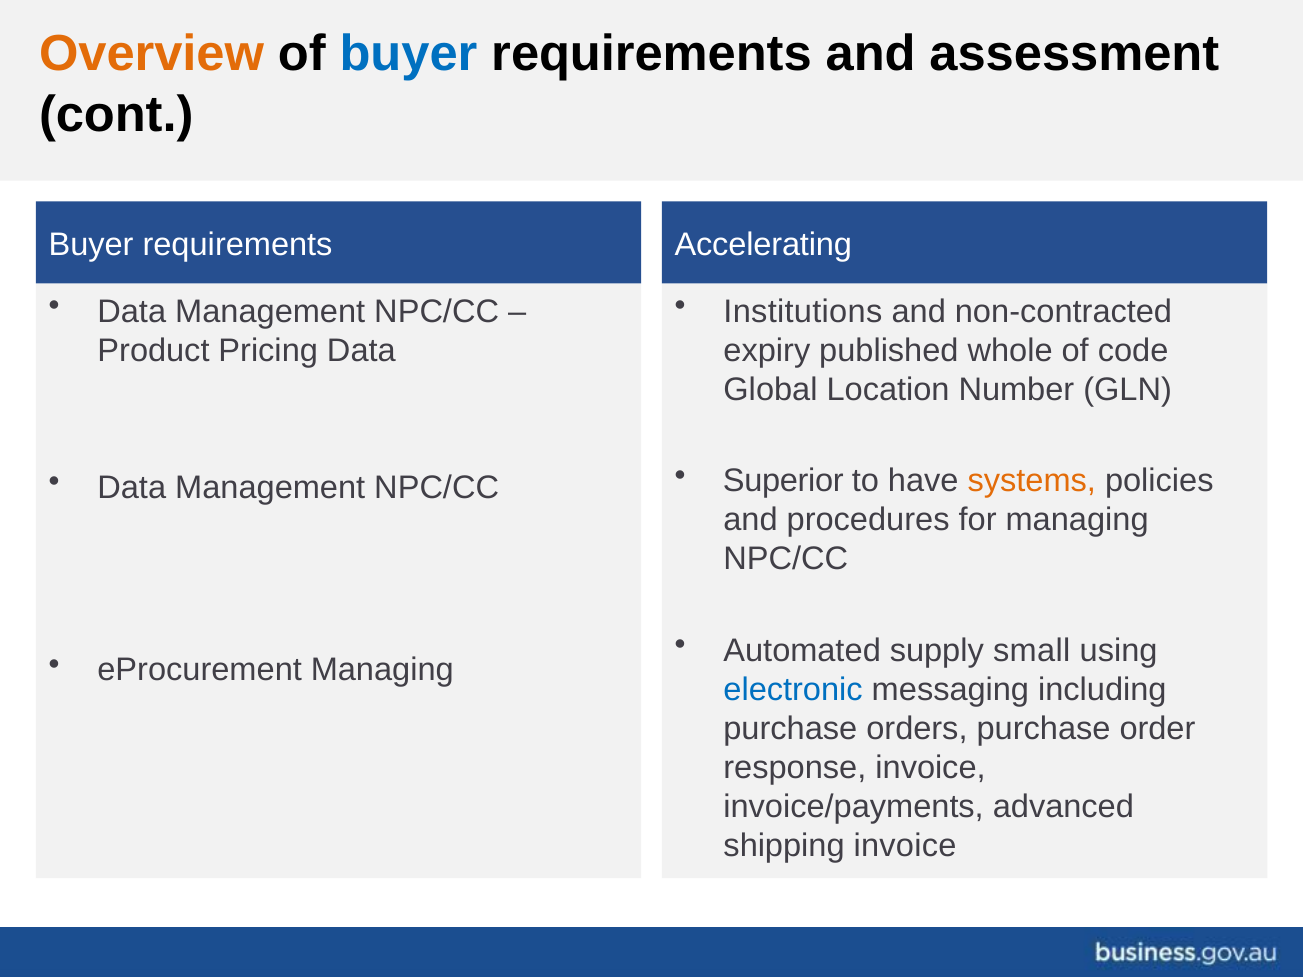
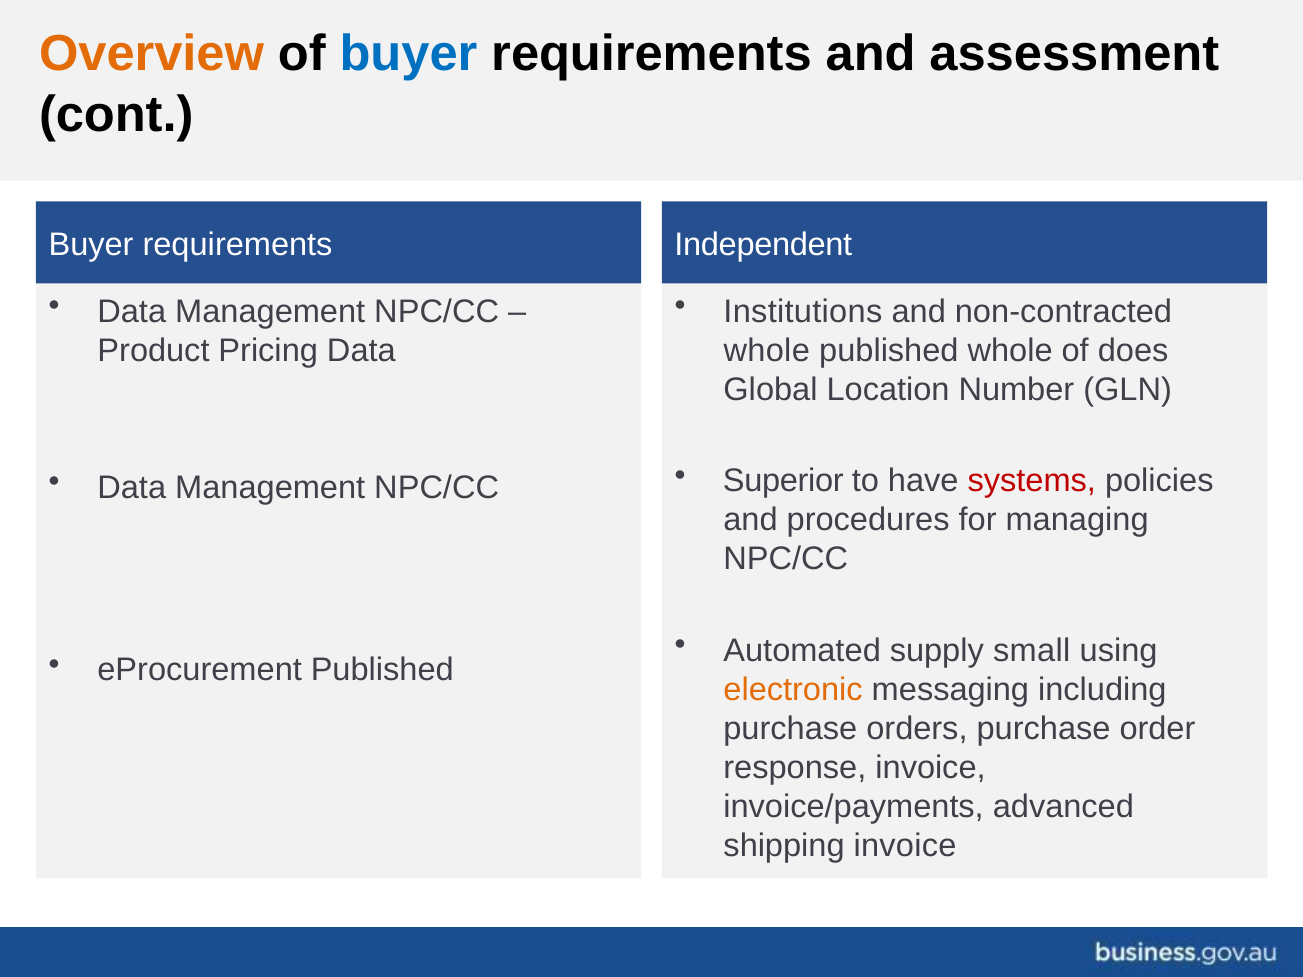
Accelerating: Accelerating -> Independent
expiry at (767, 351): expiry -> whole
code: code -> does
systems colour: orange -> red
eProcurement Managing: Managing -> Published
electronic colour: blue -> orange
